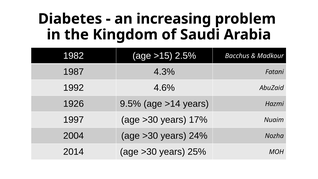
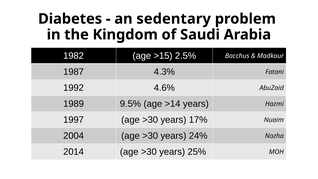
increasing: increasing -> sedentary
1926: 1926 -> 1989
